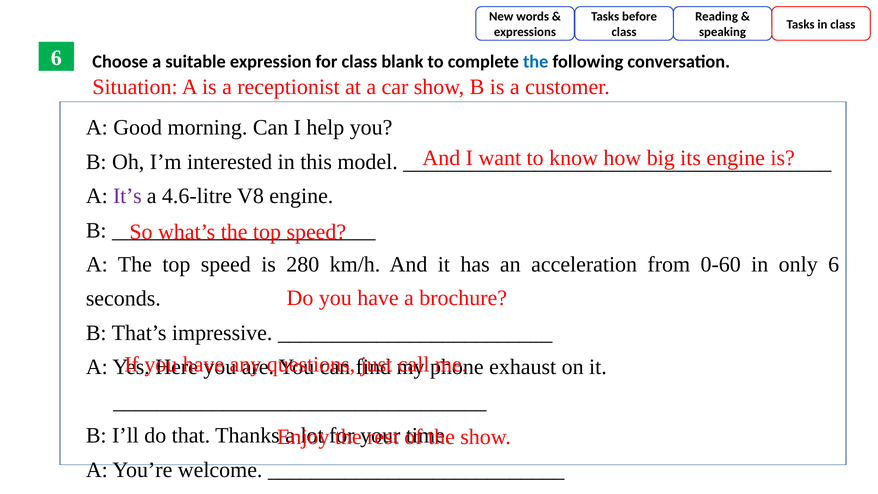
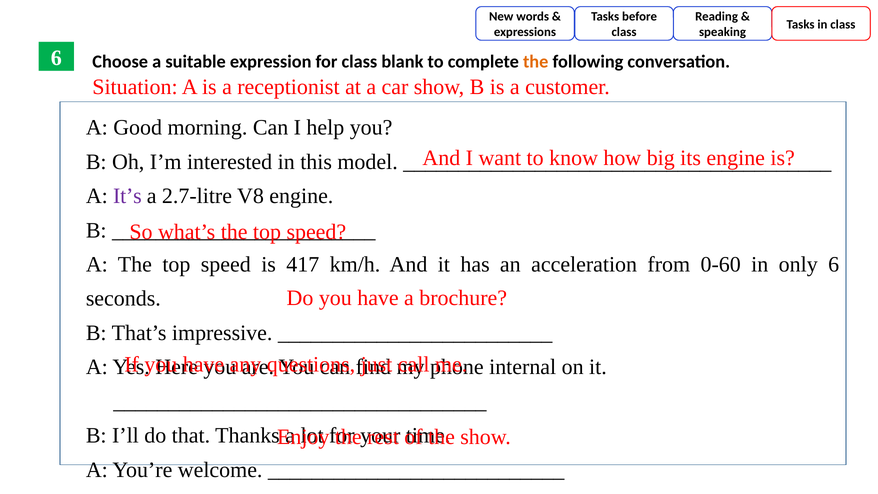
the at (536, 62) colour: blue -> orange
4.6-litre: 4.6-litre -> 2.7-litre
280: 280 -> 417
exhaust: exhaust -> internal
